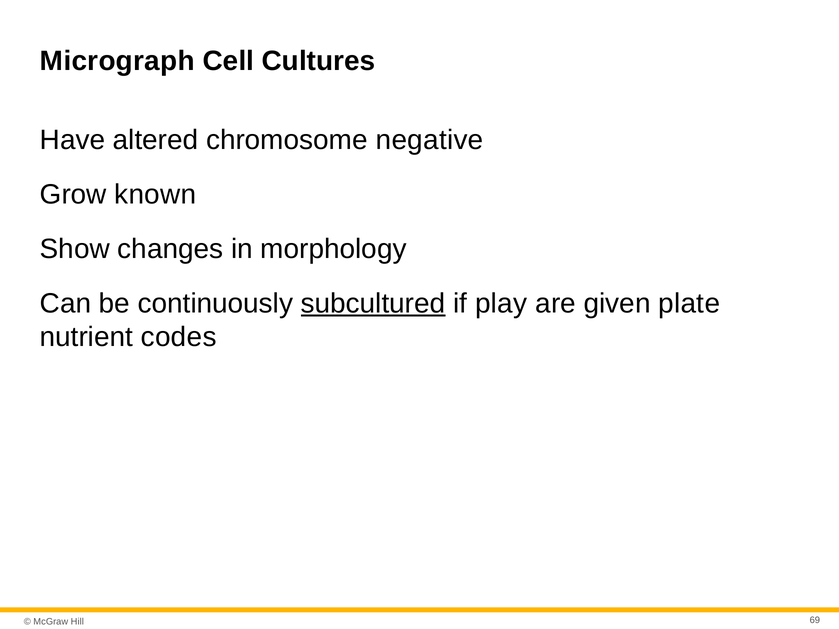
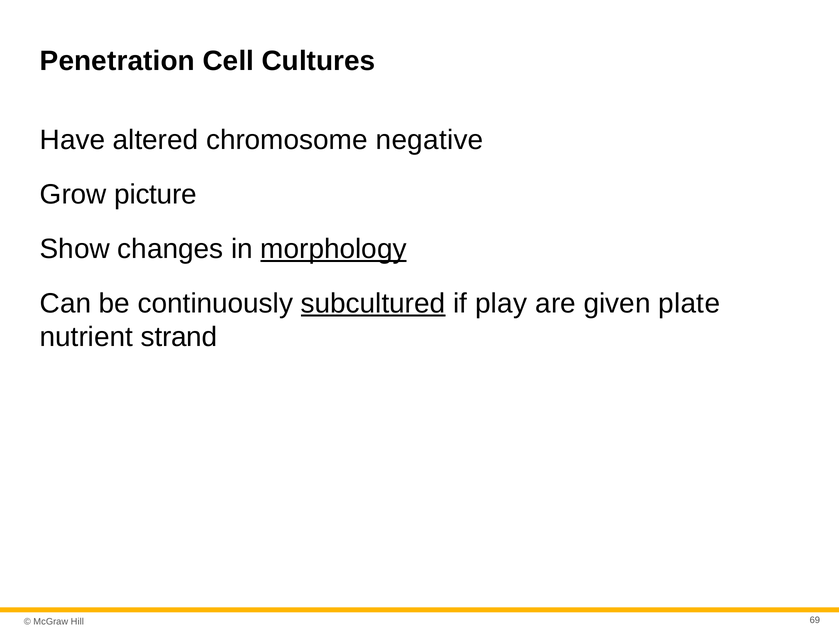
Micrograph: Micrograph -> Penetration
known: known -> picture
morphology underline: none -> present
codes: codes -> strand
